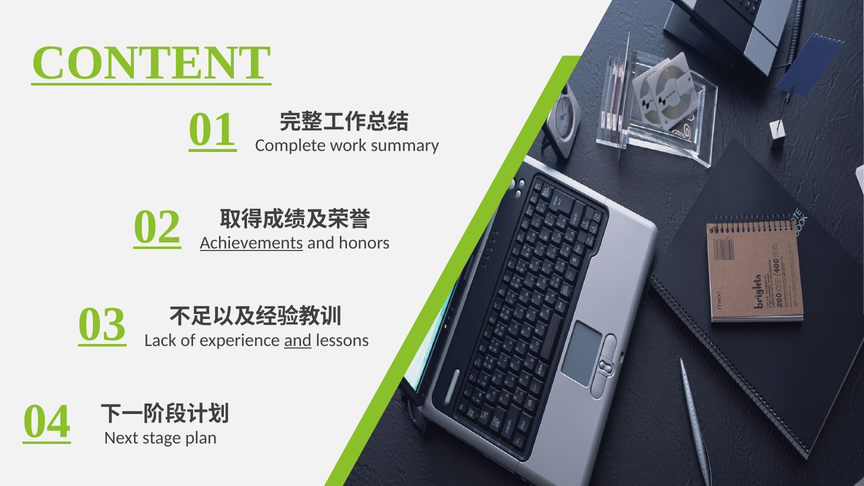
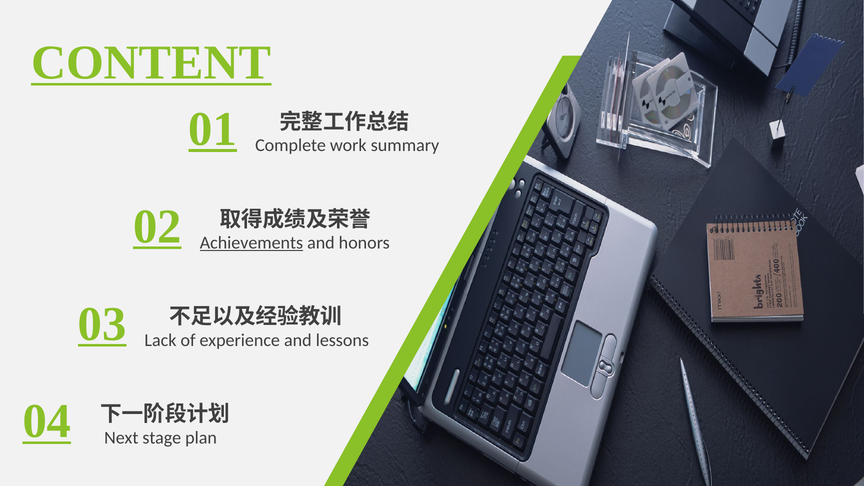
and at (298, 340) underline: present -> none
